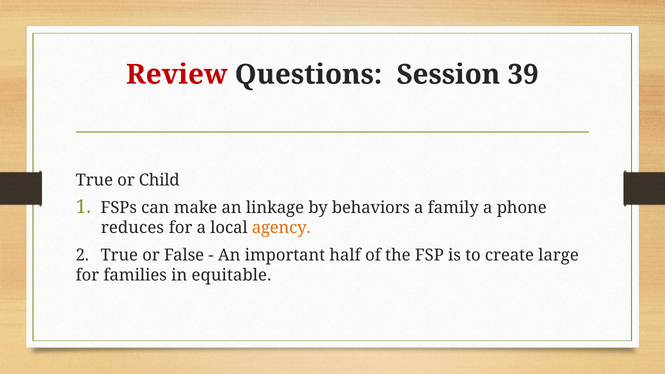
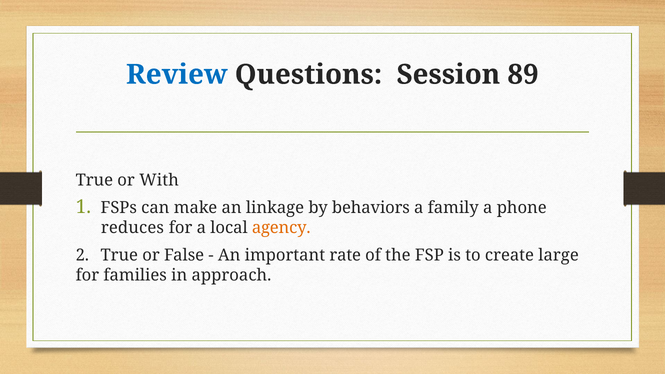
Review colour: red -> blue
39: 39 -> 89
Child: Child -> With
half: half -> rate
equitable: equitable -> approach
